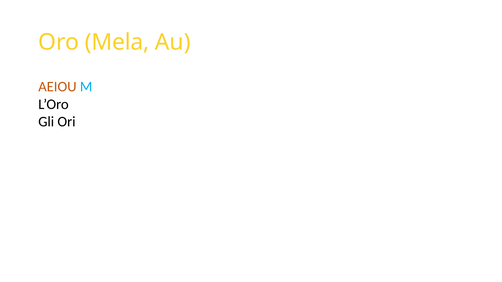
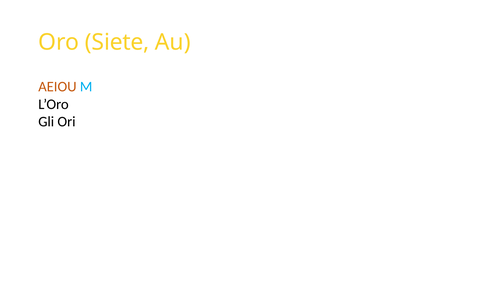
Mela: Mela -> Siete
